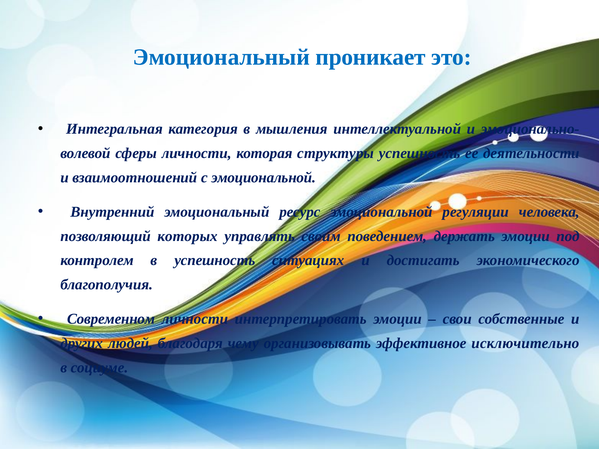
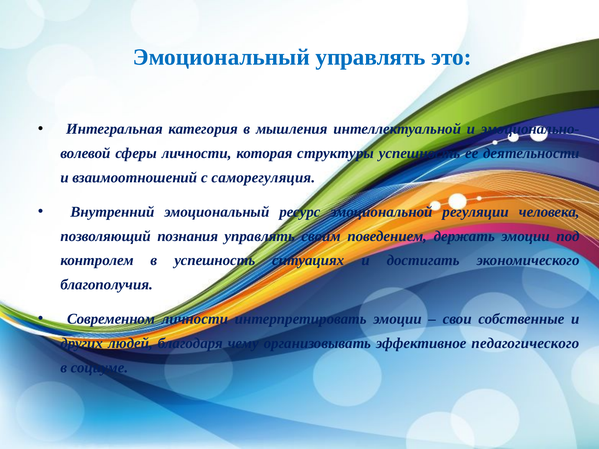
Эмоциональный проникает: проникает -> управлять
с эмоциональной: эмоциональной -> саморегуляция
которых: которых -> познания
исключительно: исключительно -> педагогического
